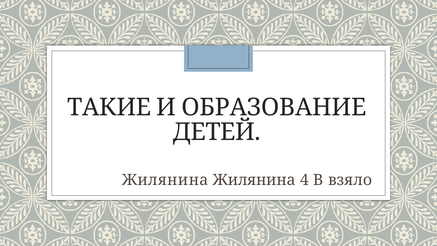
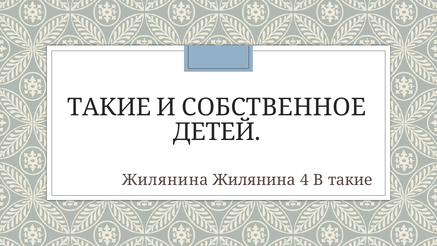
ОБРАЗОВАНИЕ: ОБРАЗОВАНИЕ -> СОБСТВЕННОЕ
В взяло: взяло -> такие
